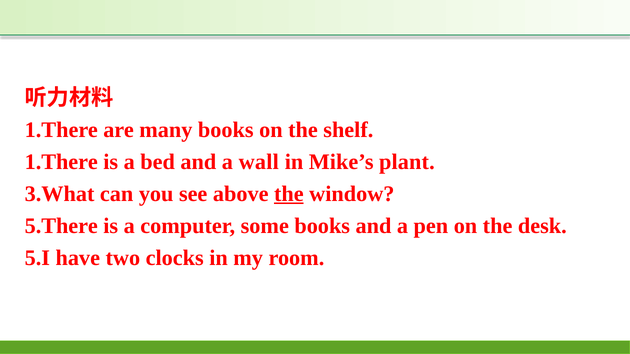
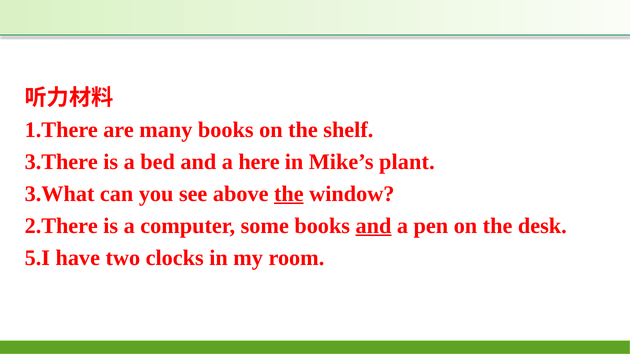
1.There at (61, 162): 1.There -> 3.There
wall: wall -> here
5.There: 5.There -> 2.There
and at (373, 226) underline: none -> present
